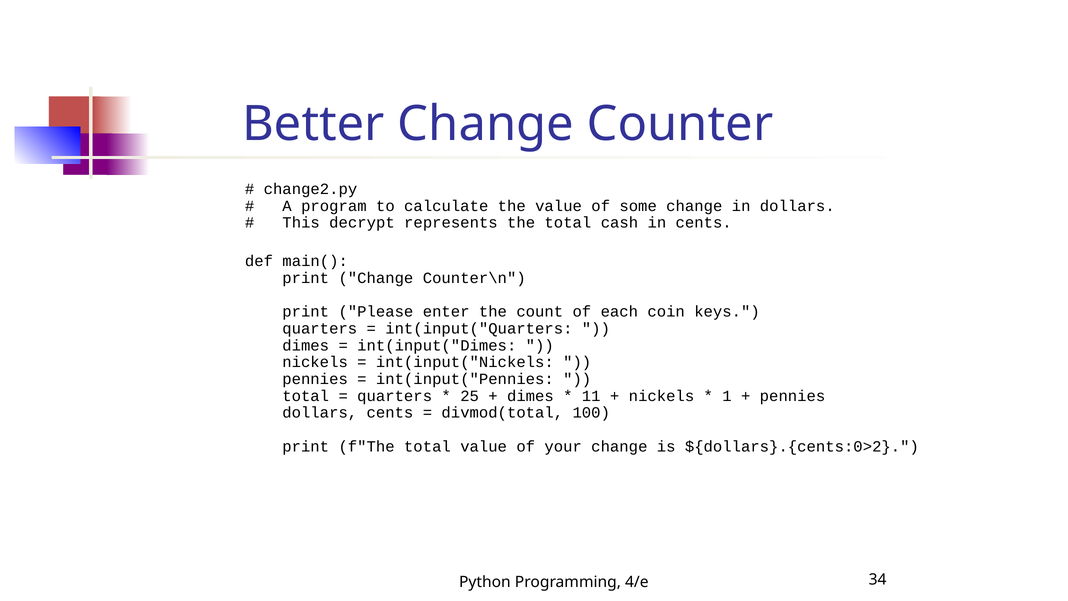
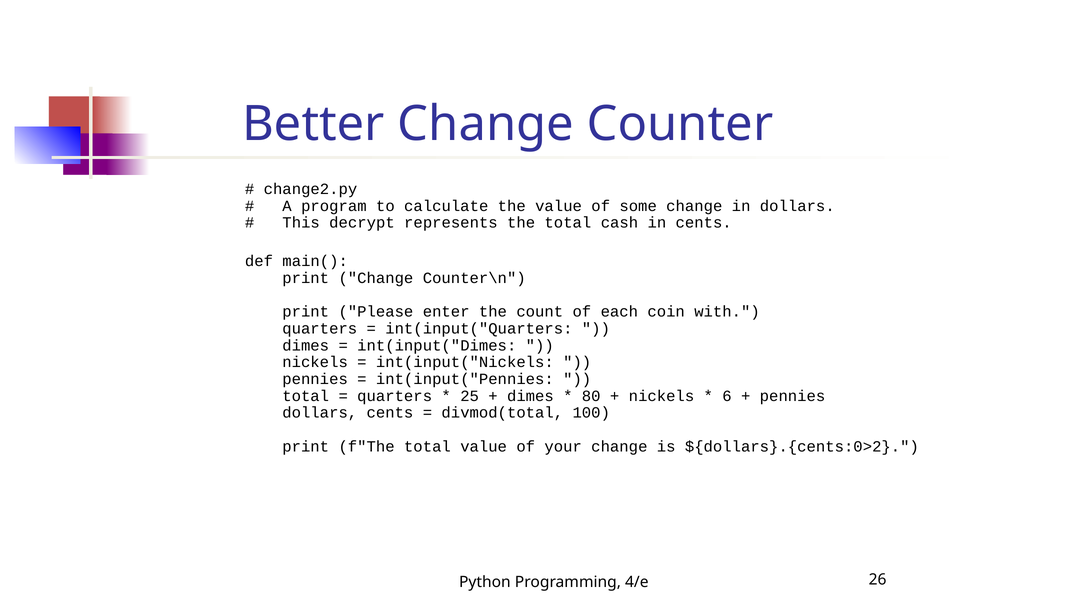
keys: keys -> with
11: 11 -> 80
1: 1 -> 6
34: 34 -> 26
